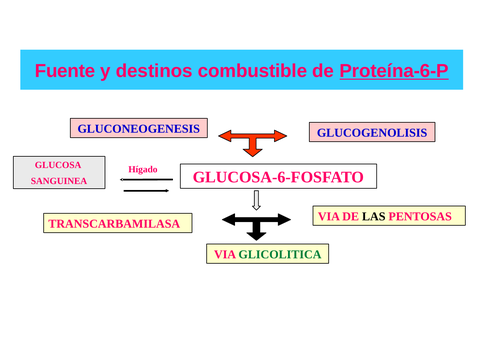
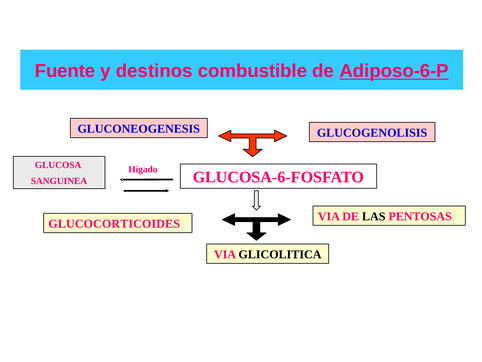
Proteína-6-P: Proteína-6-P -> Adiposo-6-P
TRANSCARBAMILASA: TRANSCARBAMILASA -> GLUCOCORTICOIDES
GLICOLITICA colour: green -> black
